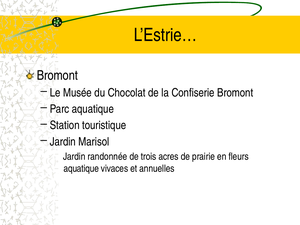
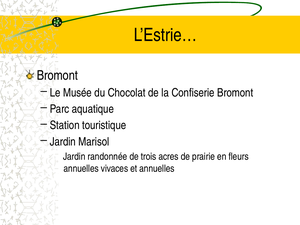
aquatique at (81, 169): aquatique -> annuelles
